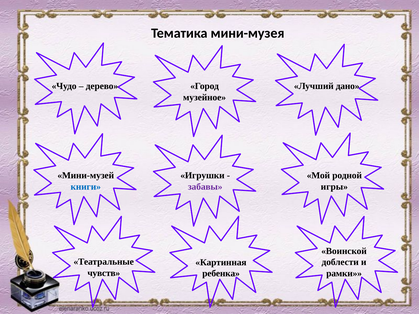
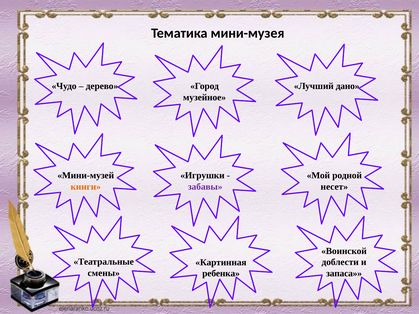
книги colour: blue -> orange
игры: игры -> несет
чувств: чувств -> смены
рамки: рамки -> запаса
